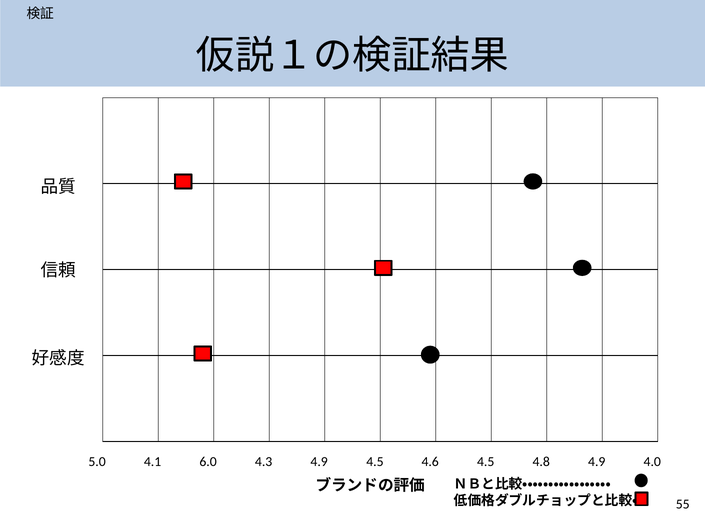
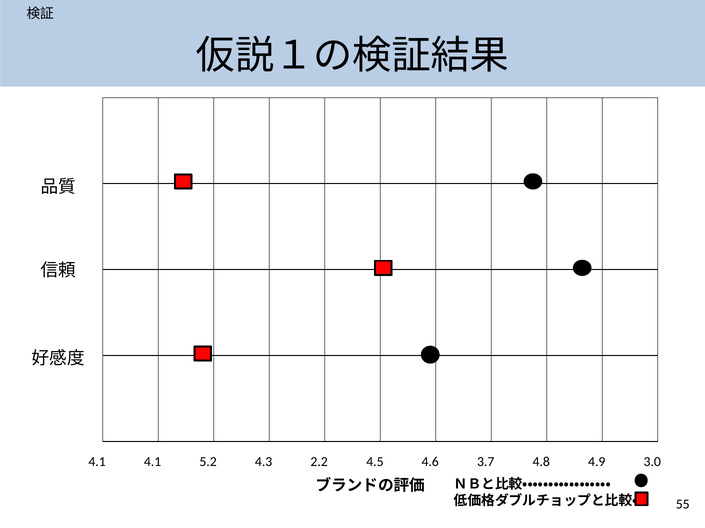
5.0 at (97, 463): 5.0 -> 4.1
6.0: 6.0 -> 5.2
4.9 at (319, 463): 4.9 -> 2.2
4.6 4.5: 4.5 -> 3.7
4.0: 4.0 -> 3.0
